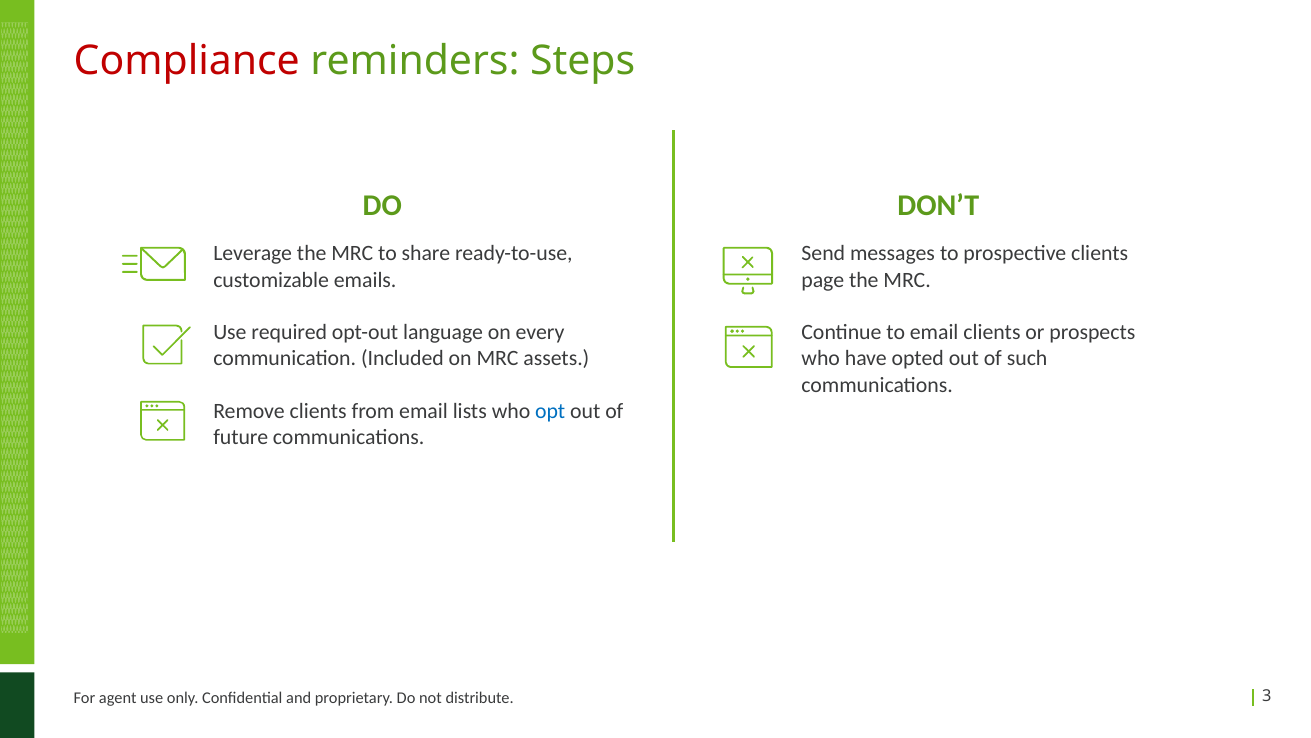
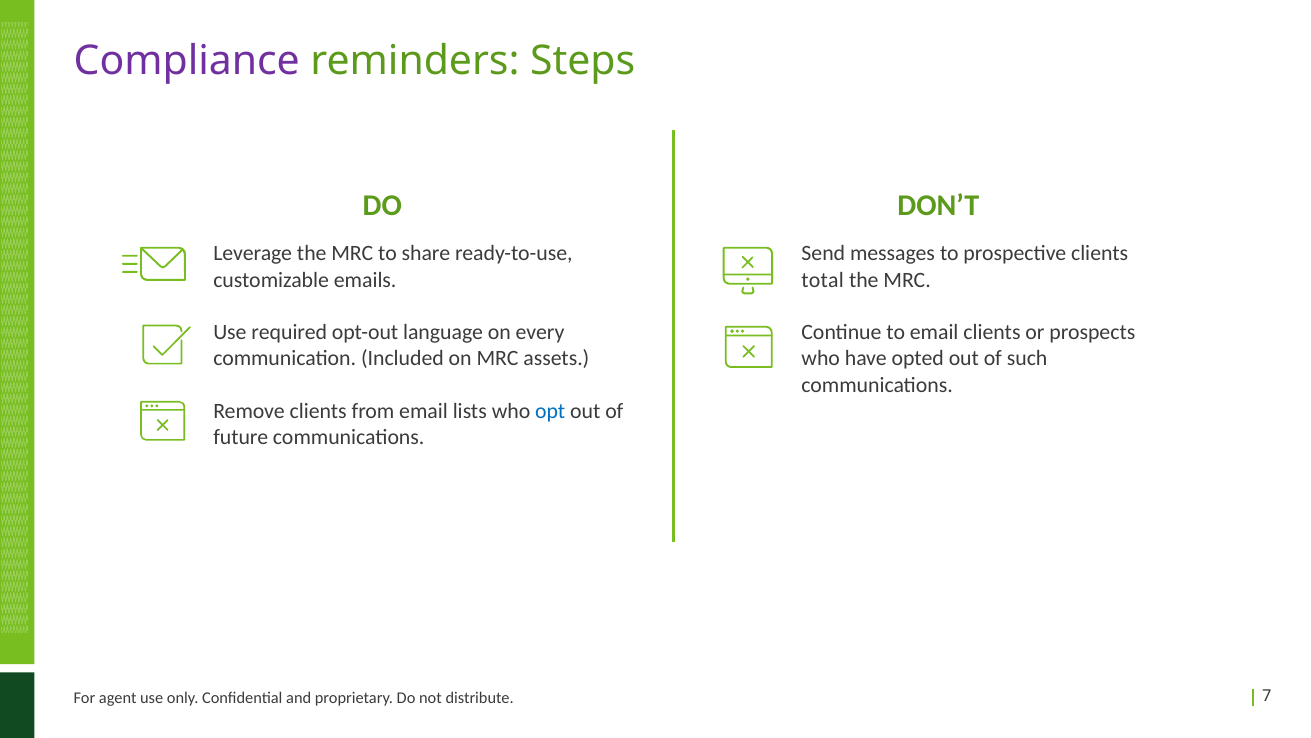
Compliance colour: red -> purple
page: page -> total
3: 3 -> 7
